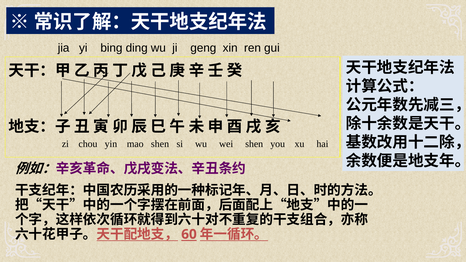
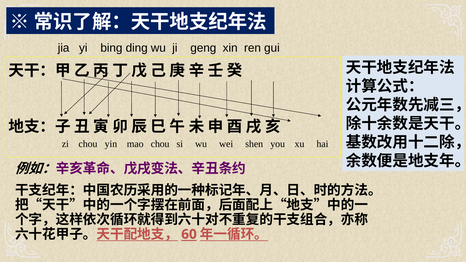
mao shen: shen -> chou
